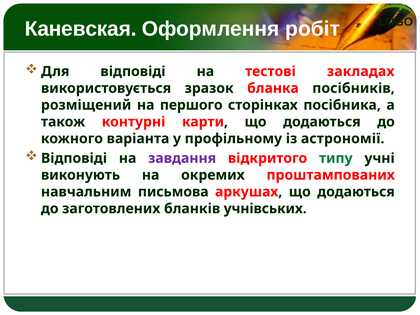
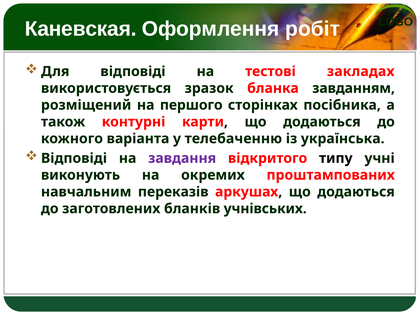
посібників: посібників -> завданням
профільному: профільному -> телебаченню
астрономії: астрономії -> українська
типу colour: green -> black
письмова: письмова -> переказів
